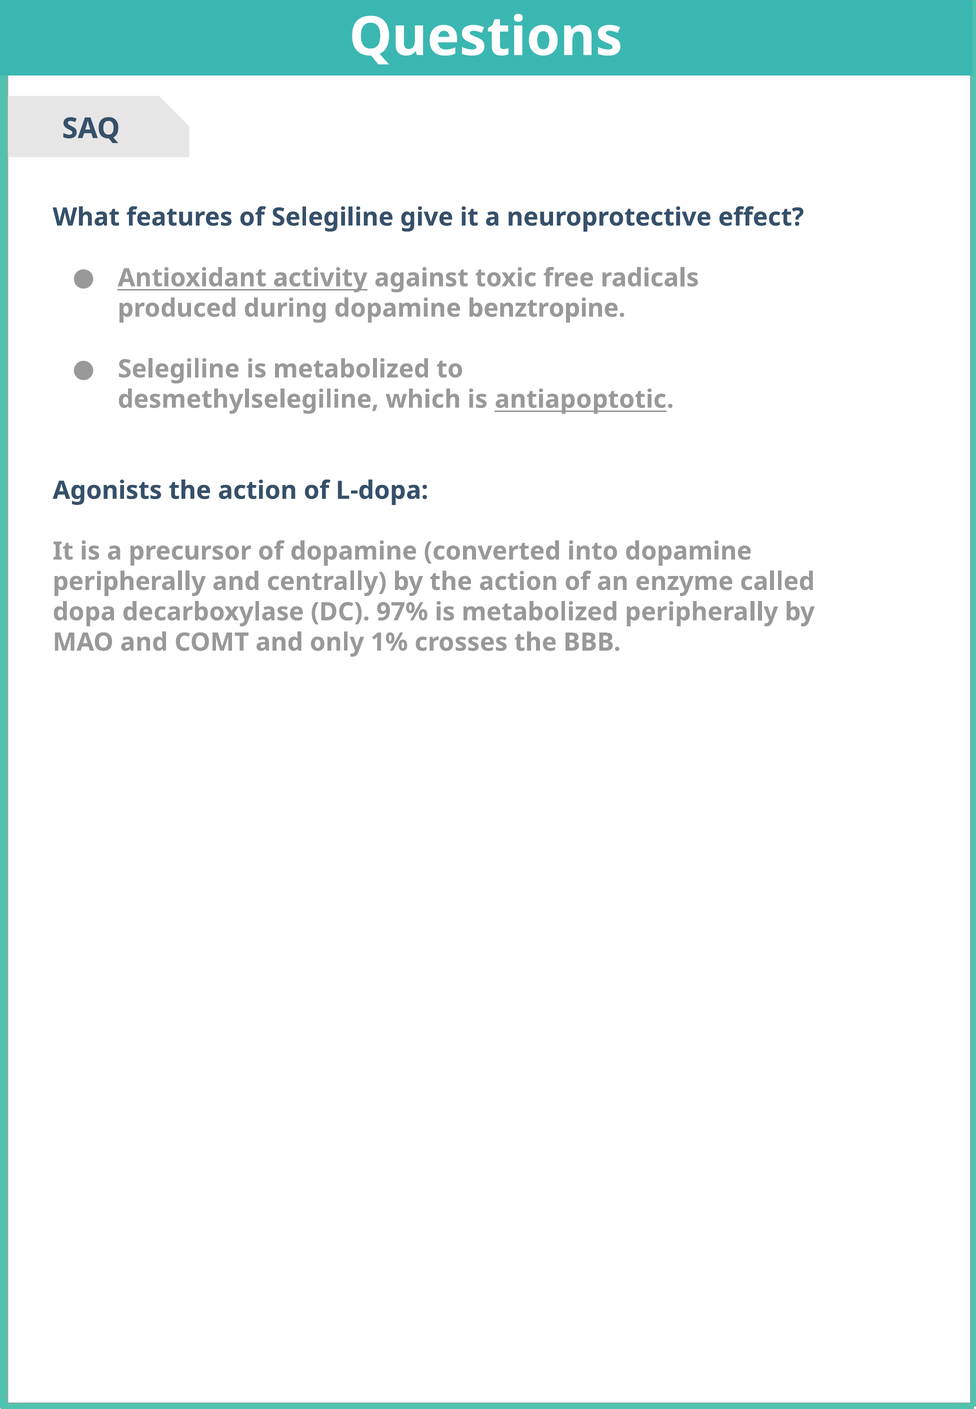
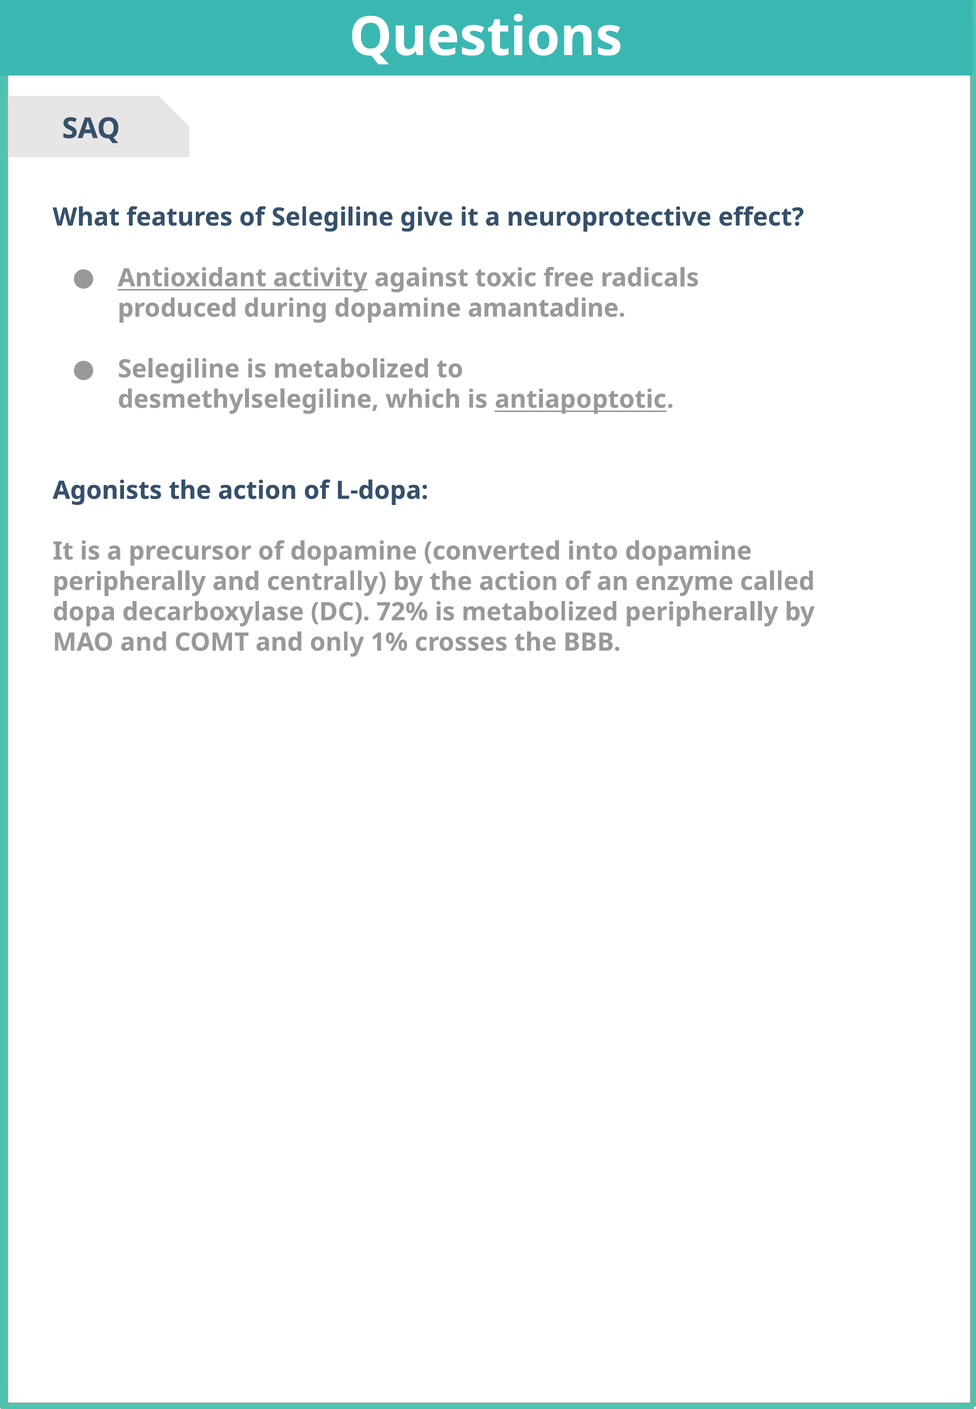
benztropine: benztropine -> amantadine
97%: 97% -> 72%
